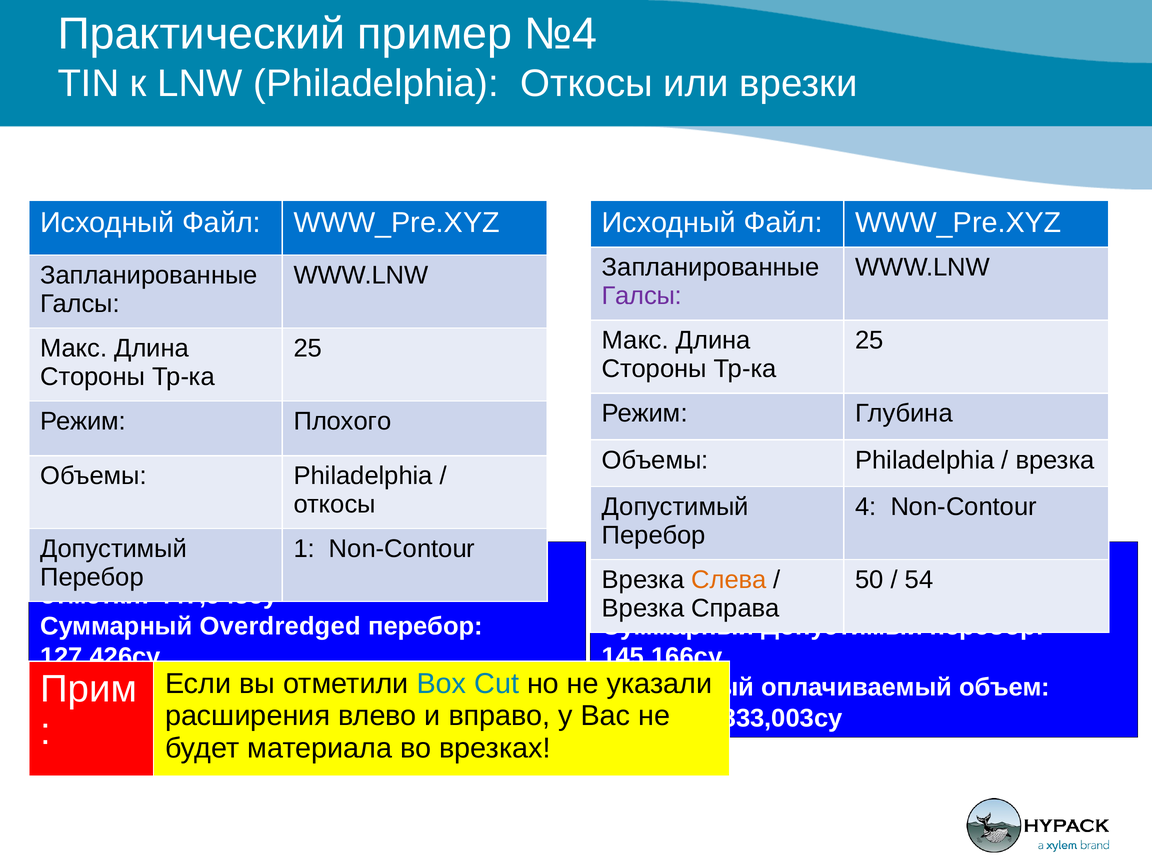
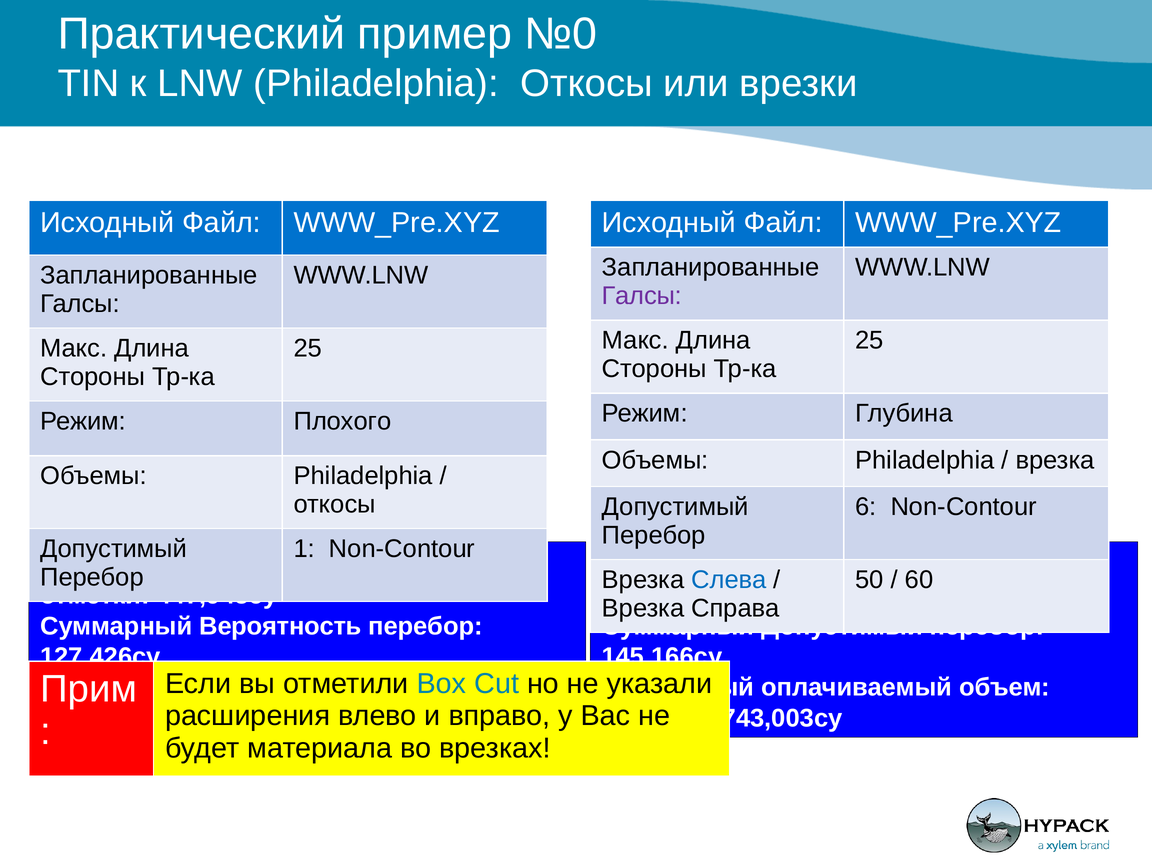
№4: №4 -> №0
4: 4 -> 6
Слева colour: orange -> blue
54: 54 -> 60
Overdredged: Overdredged -> Вероятность
833,003cy: 833,003cy -> 743,003cy
